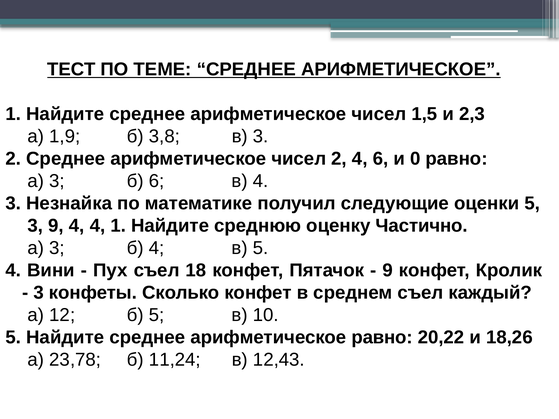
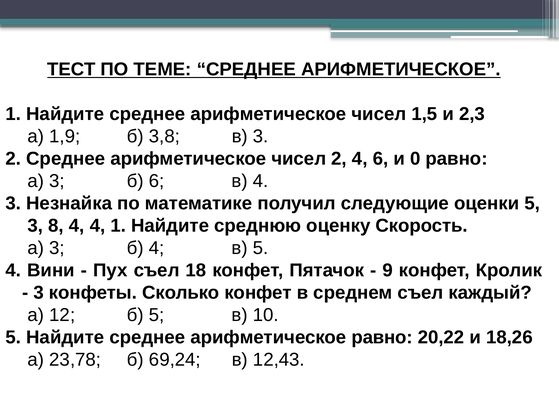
3 9: 9 -> 8
Частично: Частично -> Скорость
11,24: 11,24 -> 69,24
